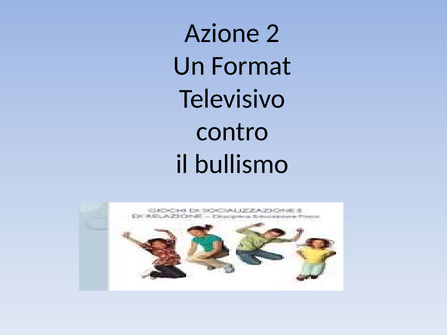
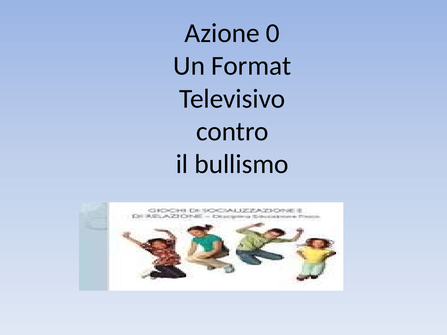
2: 2 -> 0
